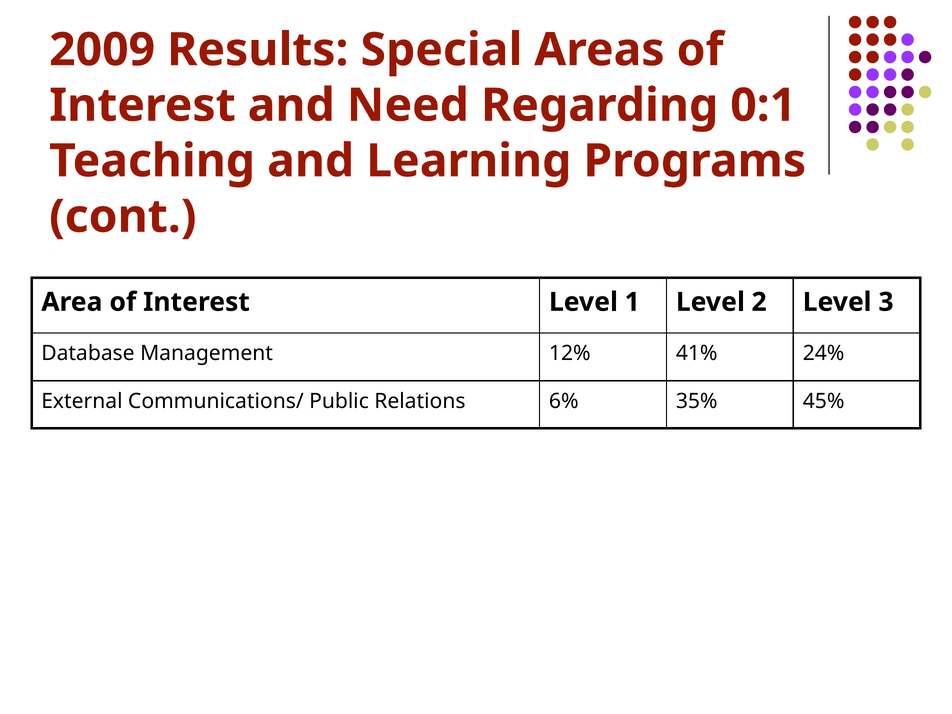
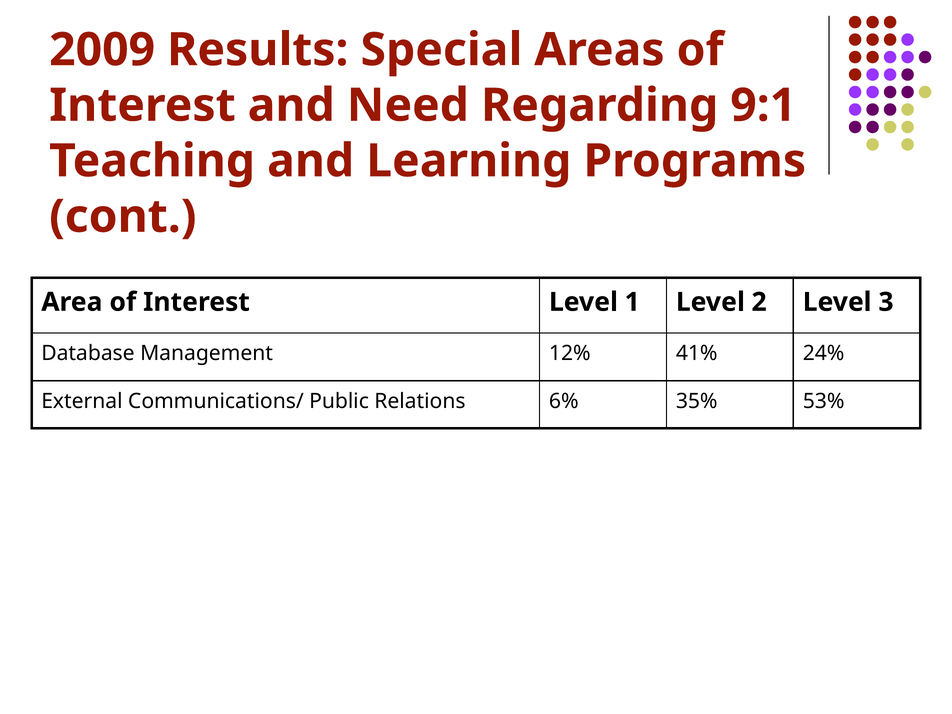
0:1: 0:1 -> 9:1
45%: 45% -> 53%
